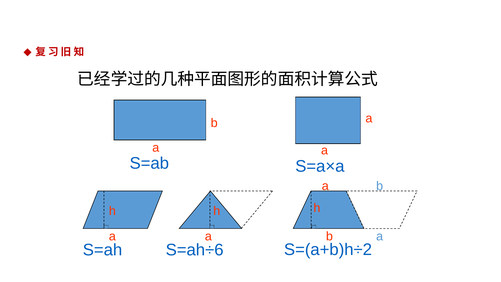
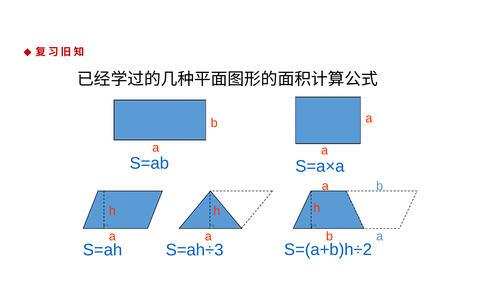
S=ah÷6: S=ah÷6 -> S=ah÷3
